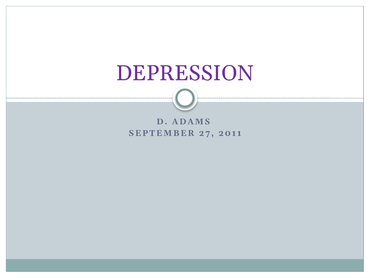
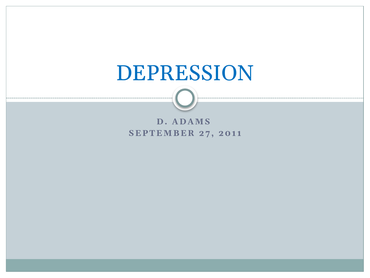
DEPRESSION colour: purple -> blue
